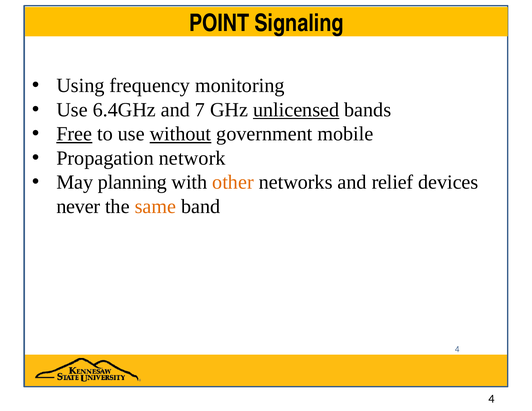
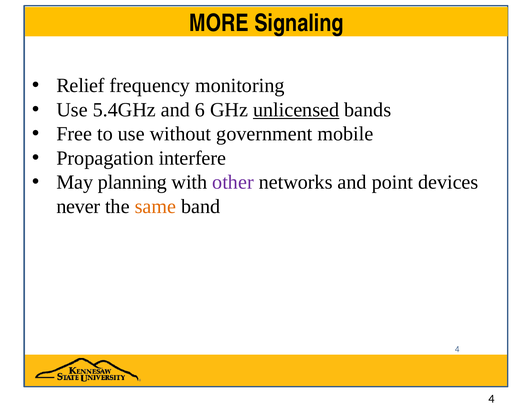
POINT: POINT -> MORE
Using: Using -> Relief
6.4GHz: 6.4GHz -> 5.4GHz
7: 7 -> 6
Free underline: present -> none
without underline: present -> none
network: network -> interfere
other colour: orange -> purple
relief: relief -> point
